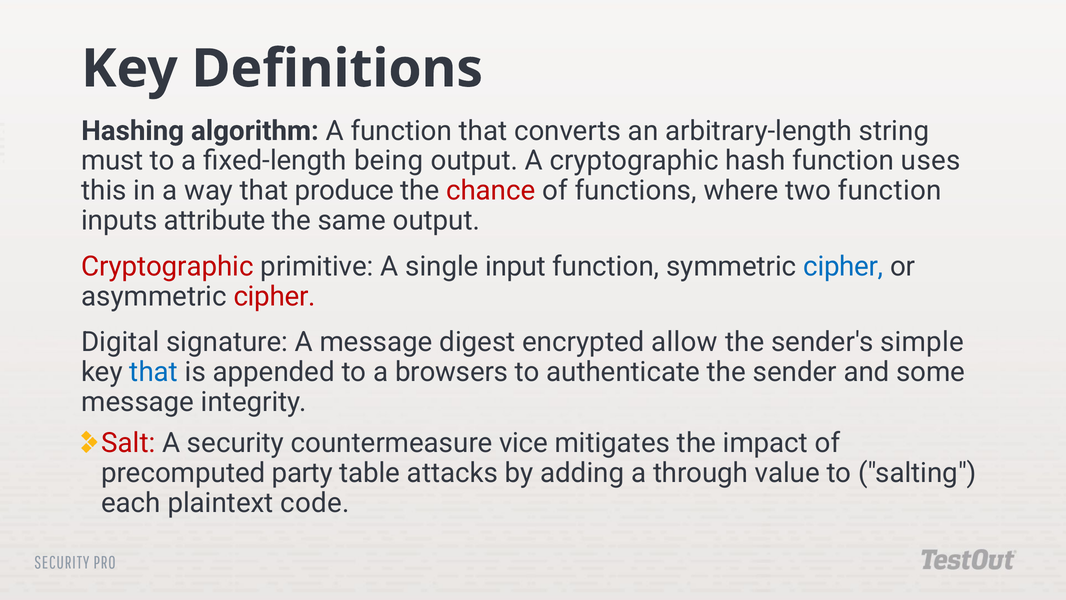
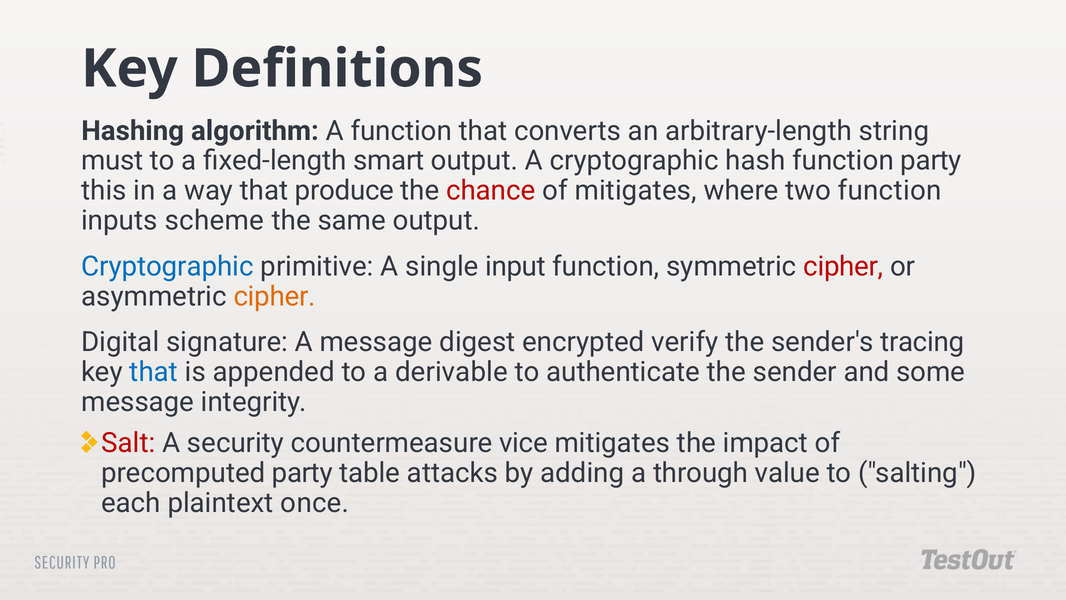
being: being -> smart
function uses: uses -> party
of functions: functions -> mitigates
attribute: attribute -> scheme
Cryptographic at (167, 266) colour: red -> blue
cipher at (843, 266) colour: blue -> red
cipher at (275, 296) colour: red -> orange
allow: allow -> verify
simple: simple -> tracing
browsers: browsers -> derivable
code: code -> once
